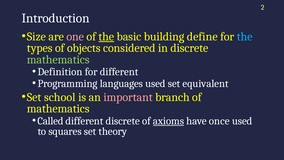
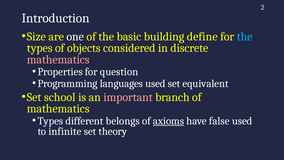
one colour: pink -> white
the at (106, 36) underline: present -> none
mathematics at (58, 59) colour: light green -> pink
Definition: Definition -> Properties
for different: different -> question
Called at (50, 121): Called -> Types
different discrete: discrete -> belongs
once: once -> false
squares: squares -> infinite
